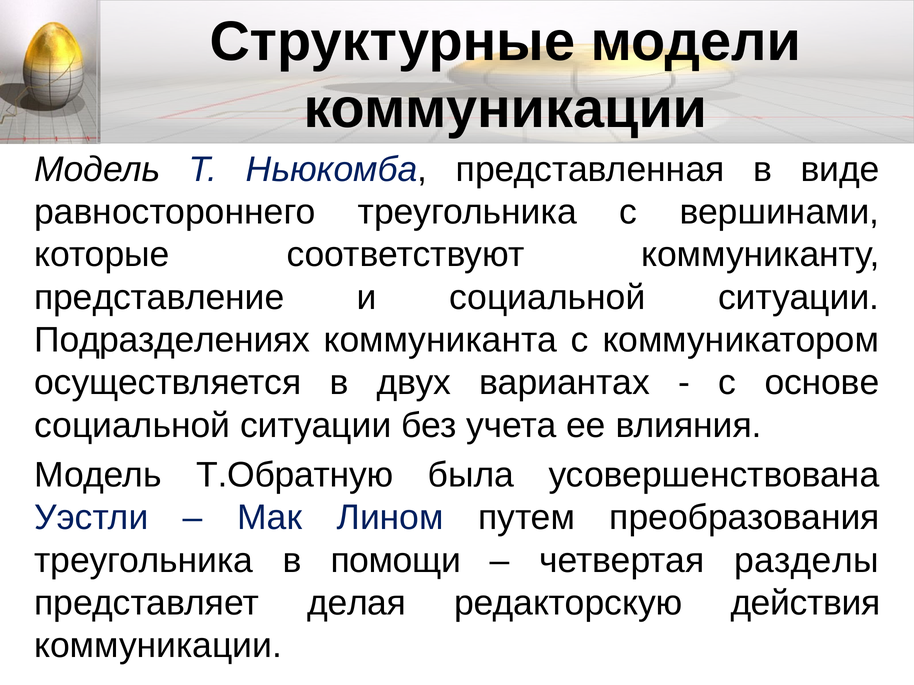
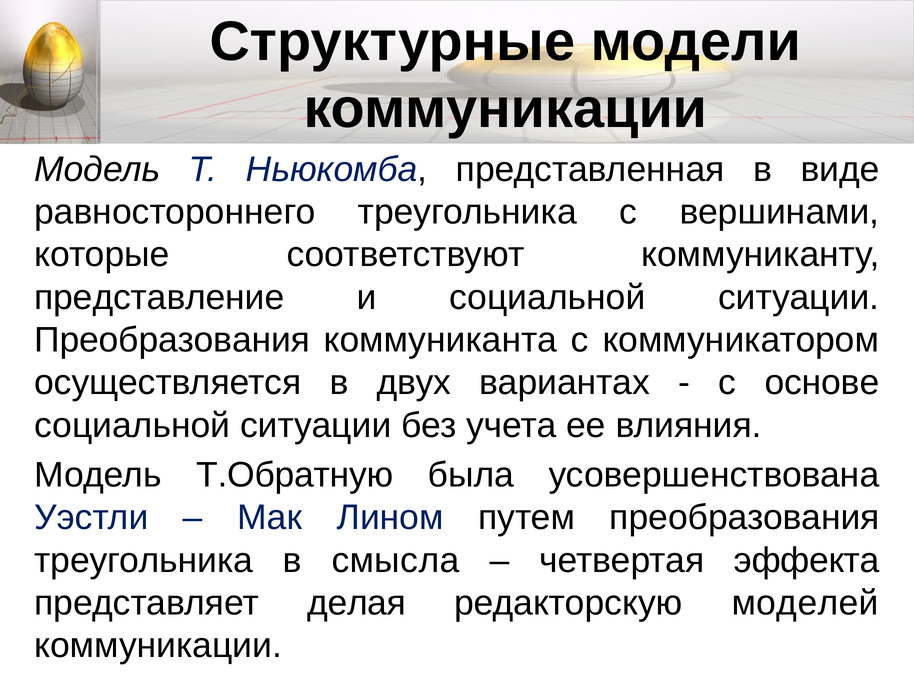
Подразделениях at (172, 340): Подразделениях -> Преобразования
помощи: помощи -> смысла
разделы: разделы -> эффекта
действия: действия -> моделей
